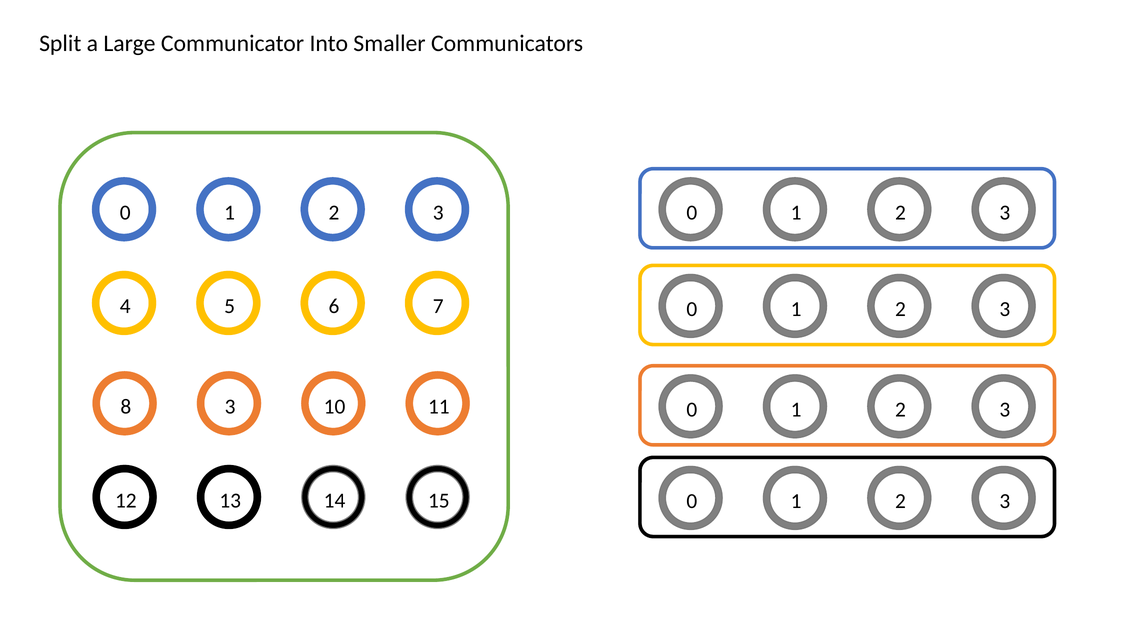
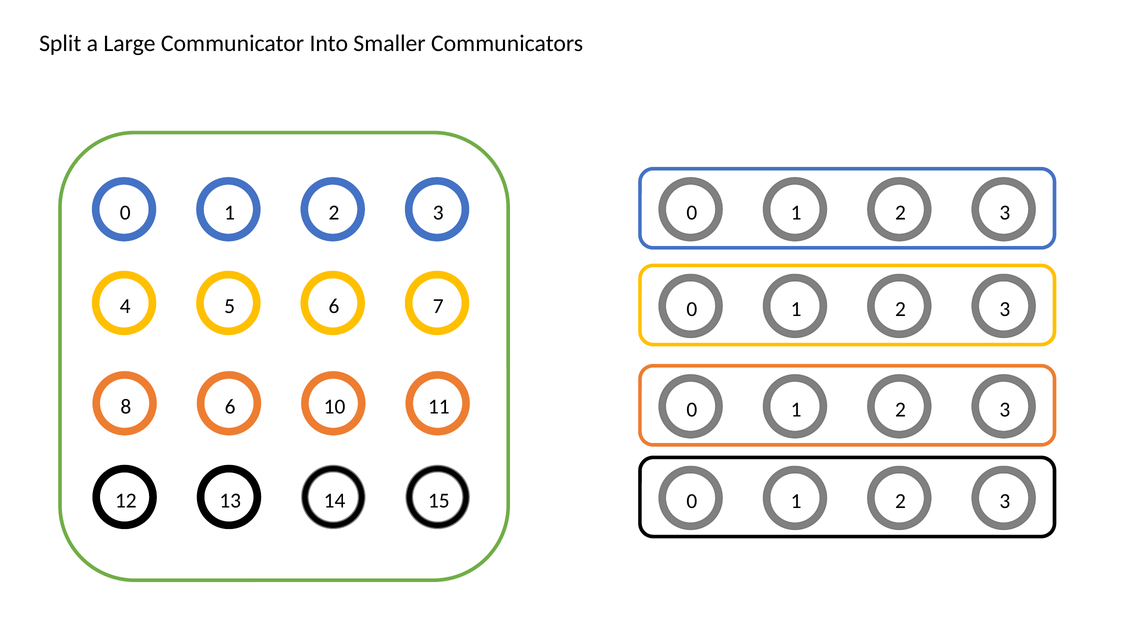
8 3: 3 -> 6
